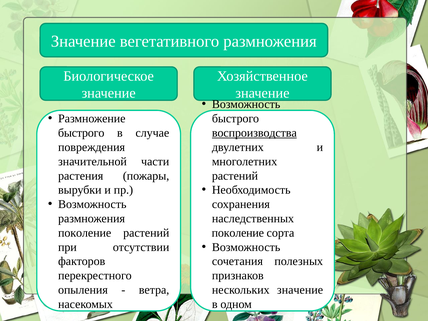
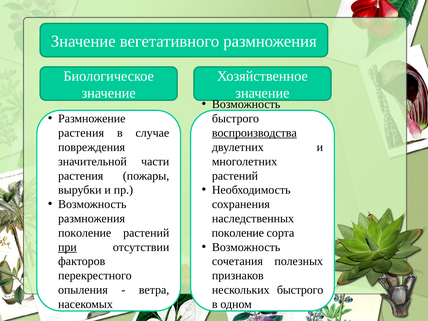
быстрого at (81, 133): быстрого -> растения
при underline: none -> present
нескольких значение: значение -> быстрого
